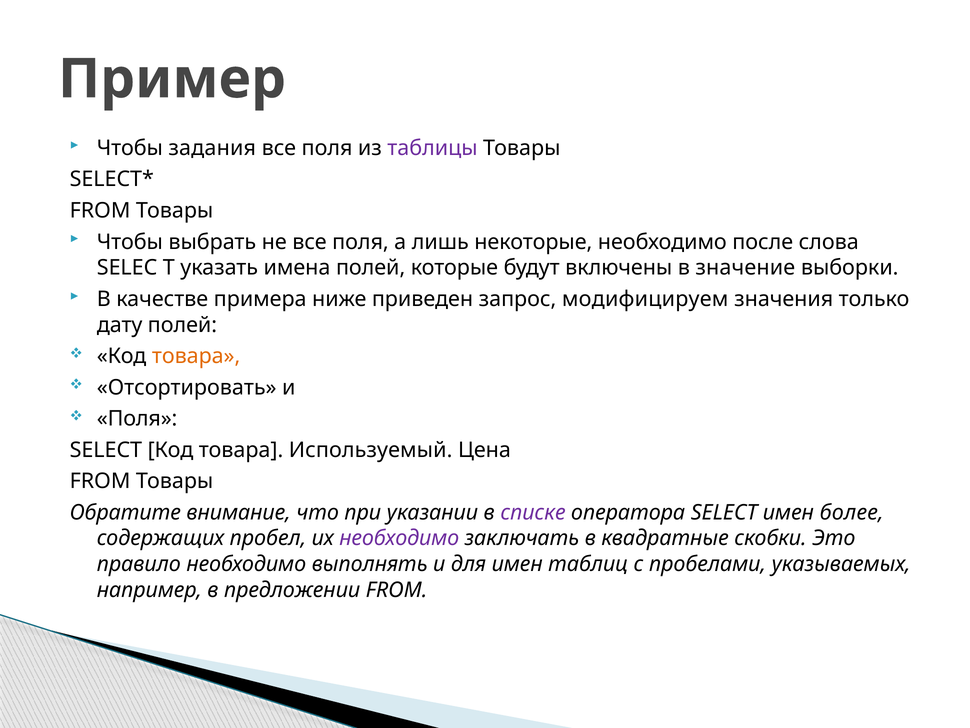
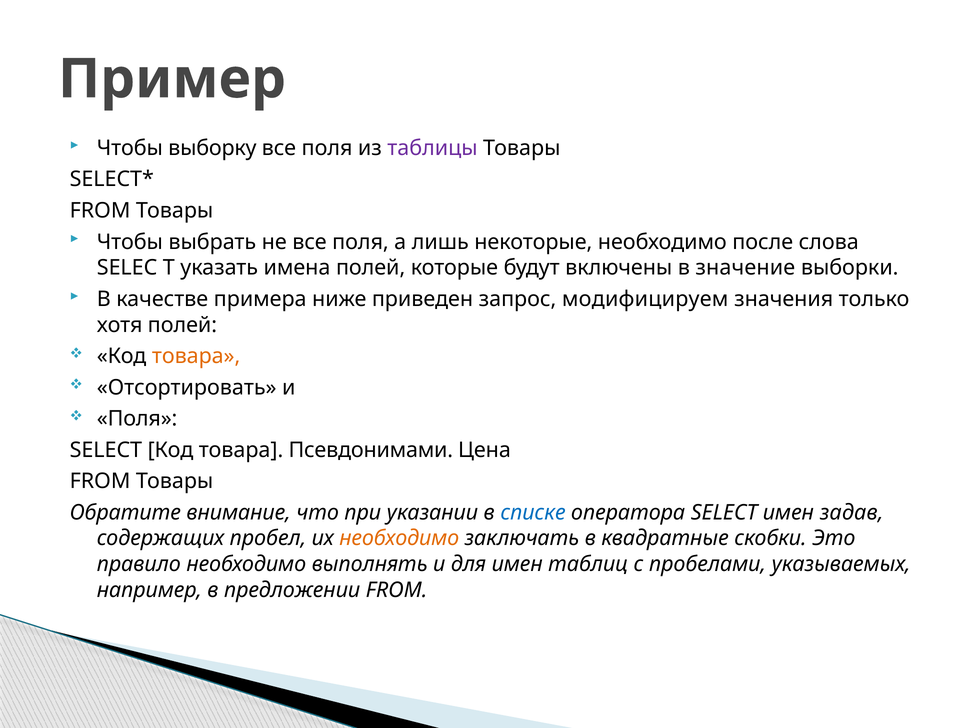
задания: задания -> выборку
дату: дату -> хотя
Используемый: Используемый -> Псевдонимами
списке colour: purple -> blue
более: более -> задав
необходимо at (399, 538) colour: purple -> orange
